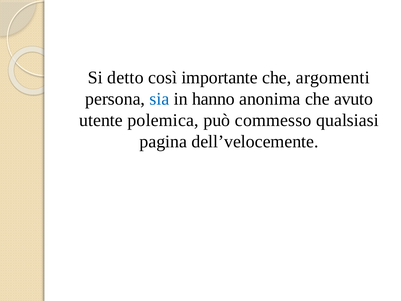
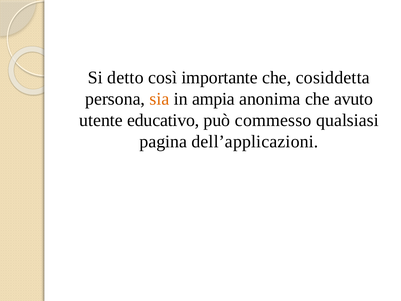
argomenti: argomenti -> cosiddetta
sia colour: blue -> orange
hanno: hanno -> ampia
polemica: polemica -> educativo
dell’velocemente: dell’velocemente -> dell’applicazioni
